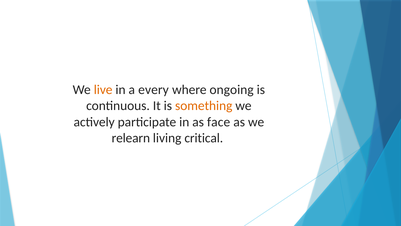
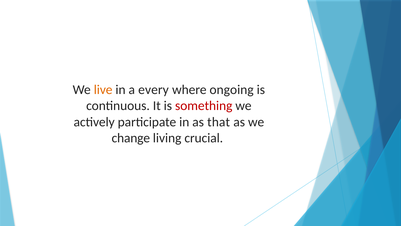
something colour: orange -> red
face: face -> that
relearn: relearn -> change
critical: critical -> crucial
